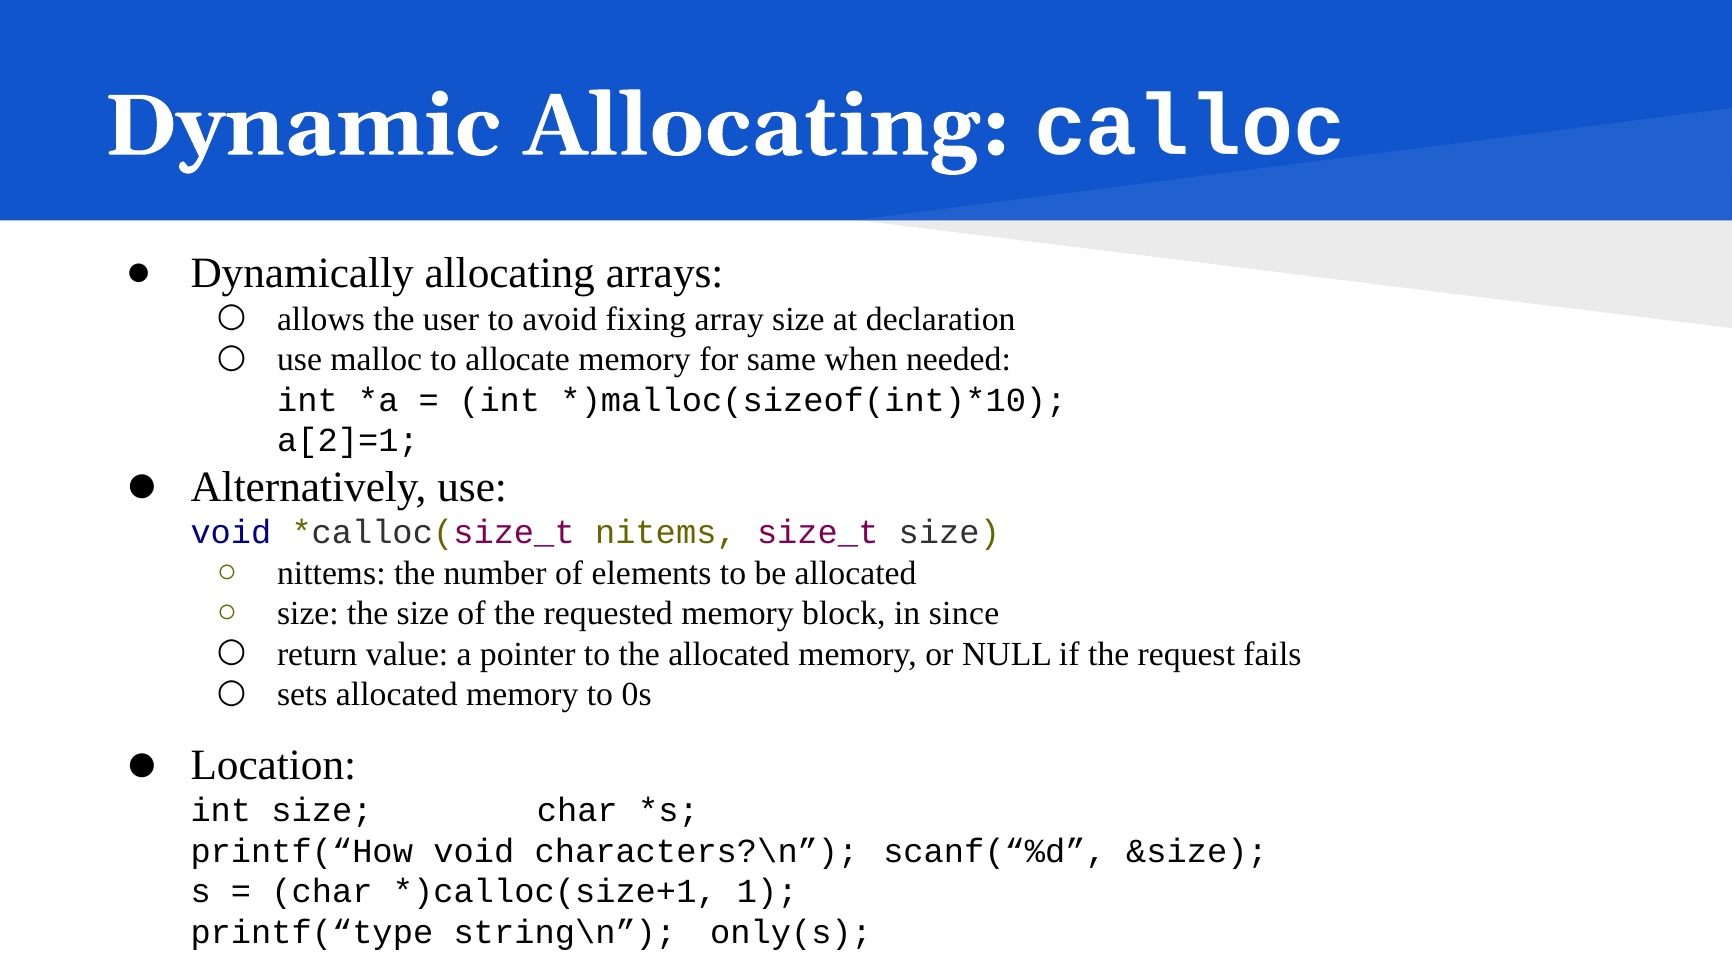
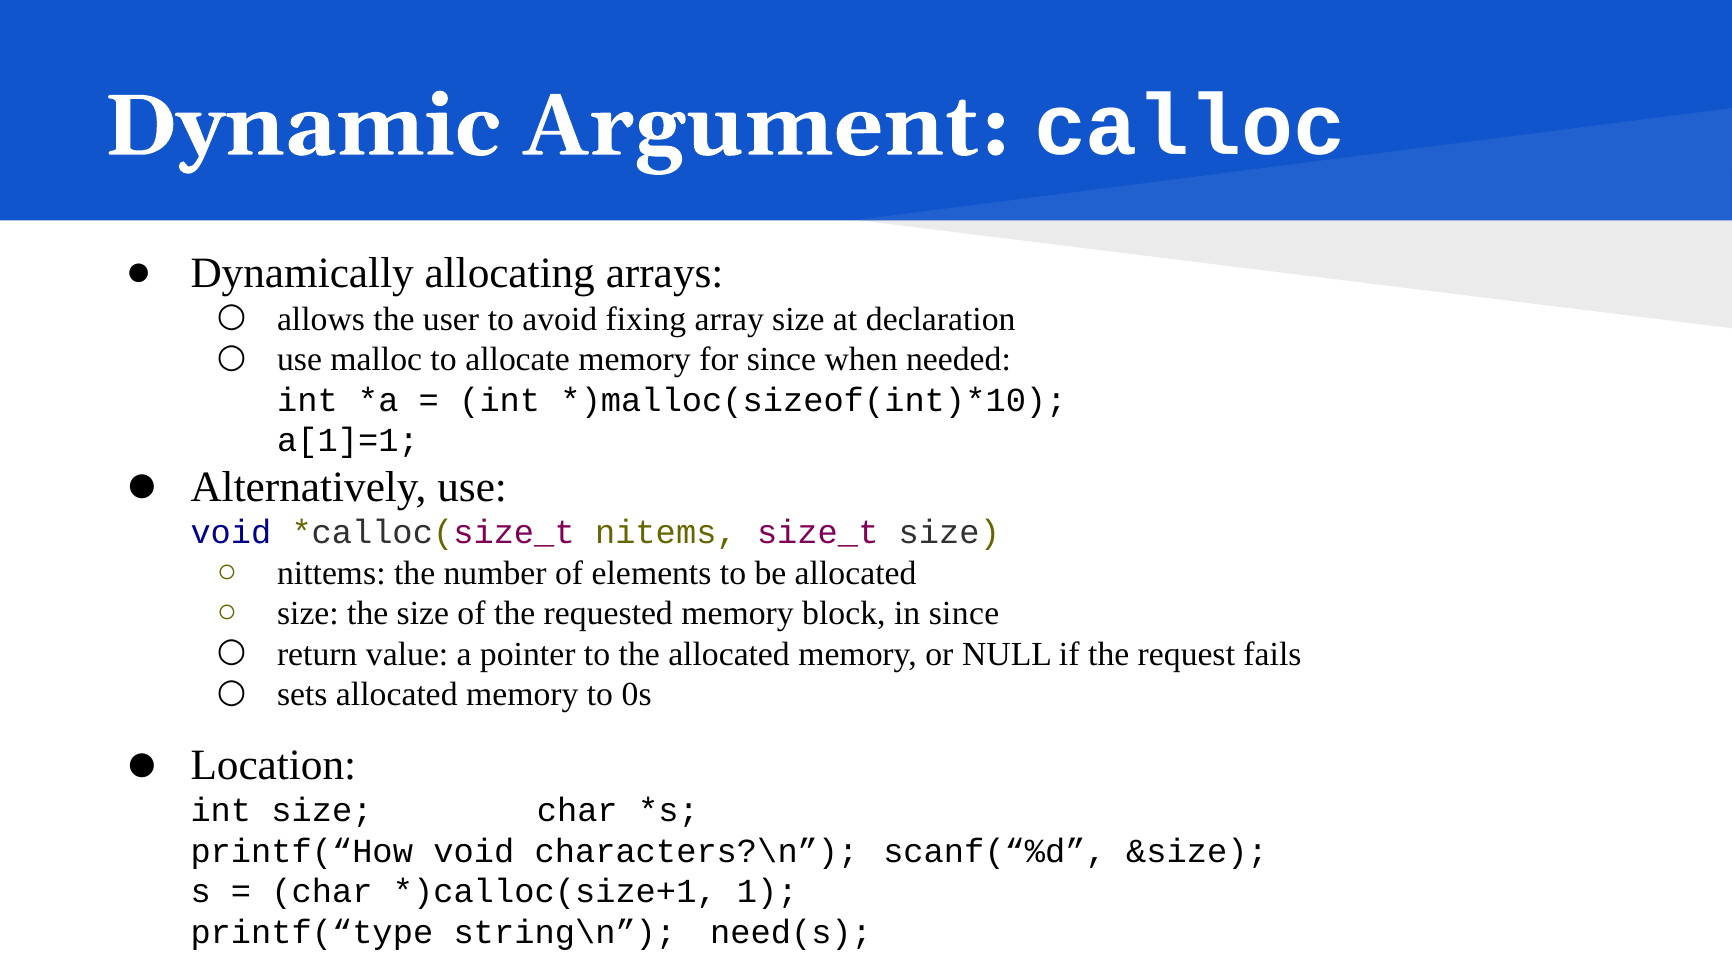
Dynamic Allocating: Allocating -> Argument
for same: same -> since
a[2]=1: a[2]=1 -> a[1]=1
only(s: only(s -> need(s
